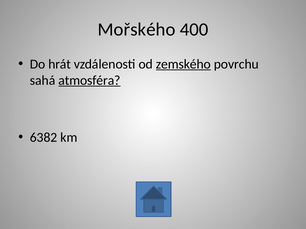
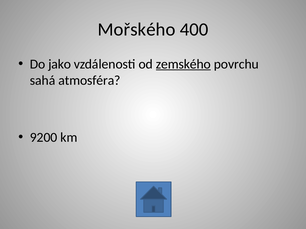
hrát: hrát -> jako
atmosféra underline: present -> none
6382: 6382 -> 9200
